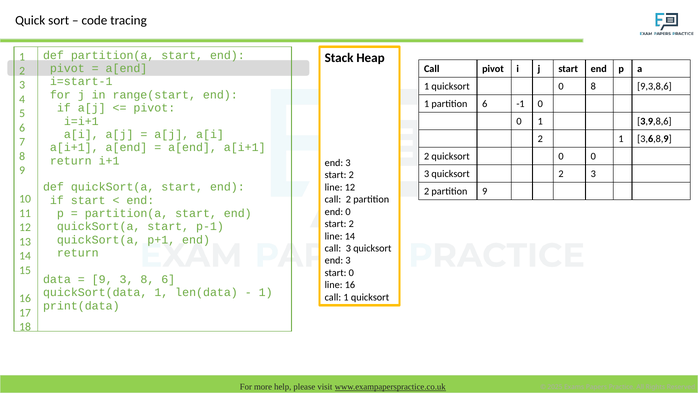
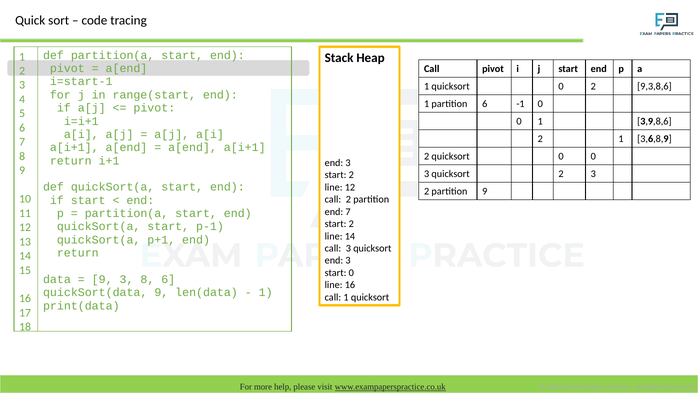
0 8: 8 -> 2
end 0: 0 -> 7
quickSort(data 1: 1 -> 9
